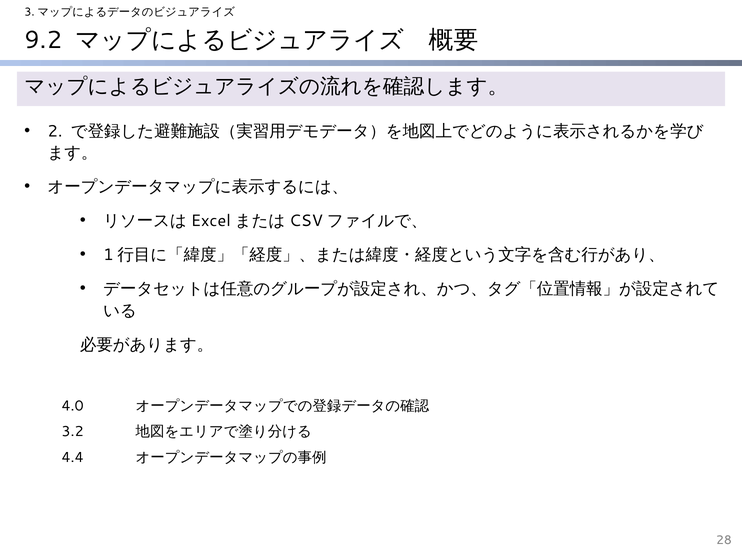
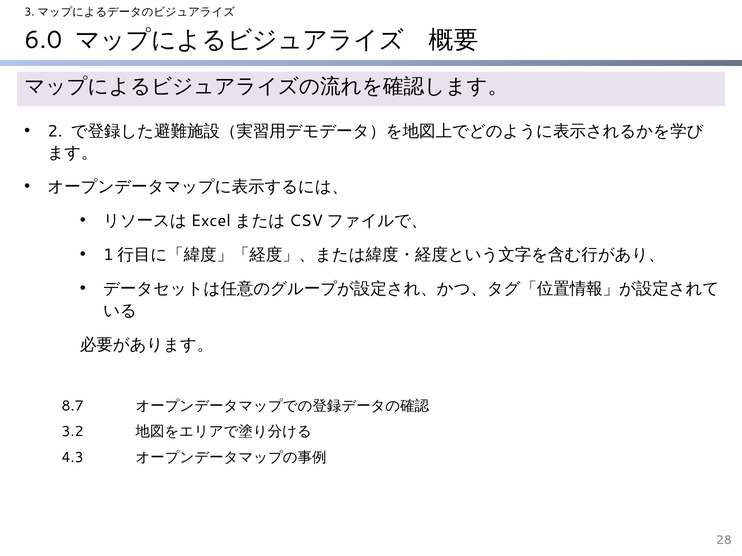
9.2: 9.2 -> 6.0
4.0: 4.0 -> 8.7
4.4: 4.4 -> 4.3
